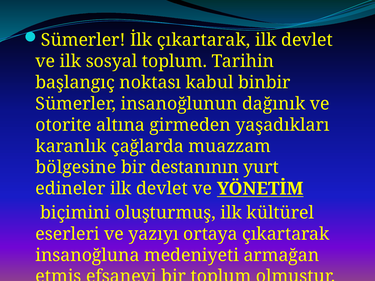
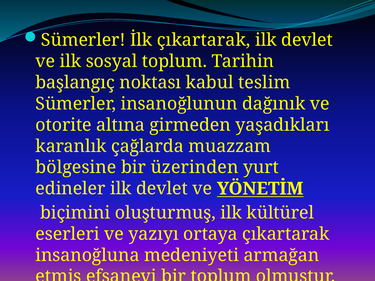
binbir: binbir -> teslim
destanının: destanının -> üzerinden
